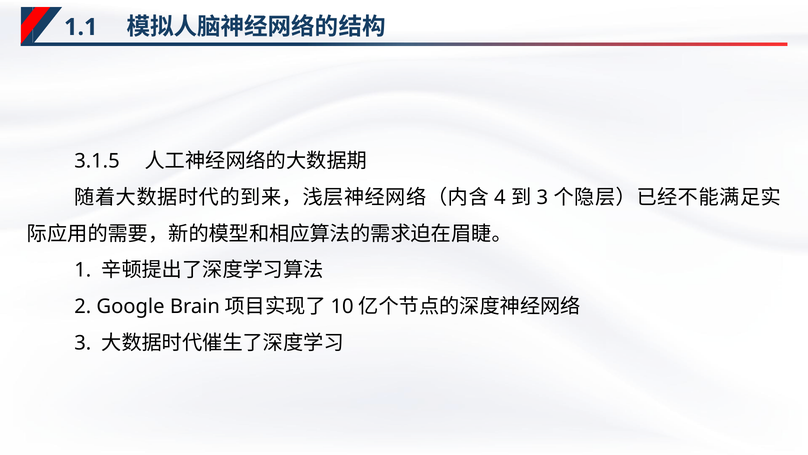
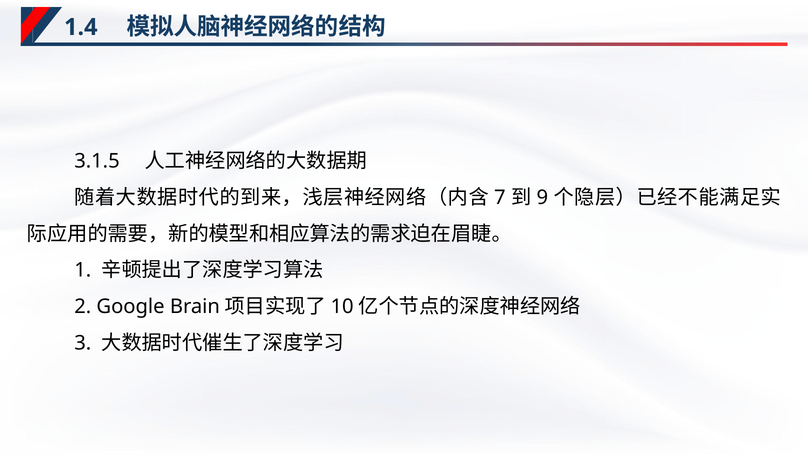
1.1: 1.1 -> 1.4
4: 4 -> 7
3 at (542, 197): 3 -> 9
